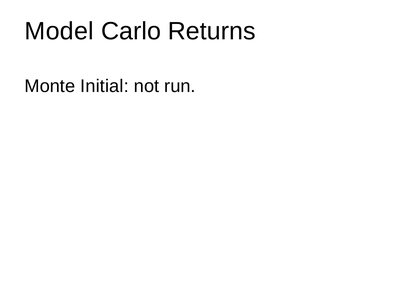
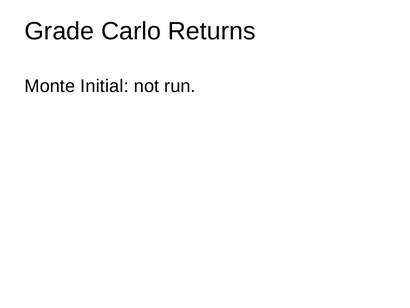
Model: Model -> Grade
